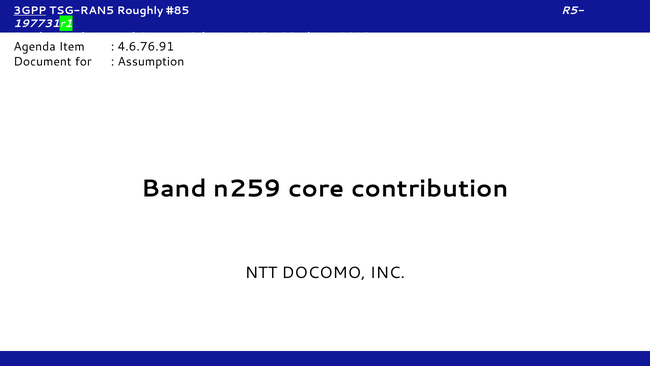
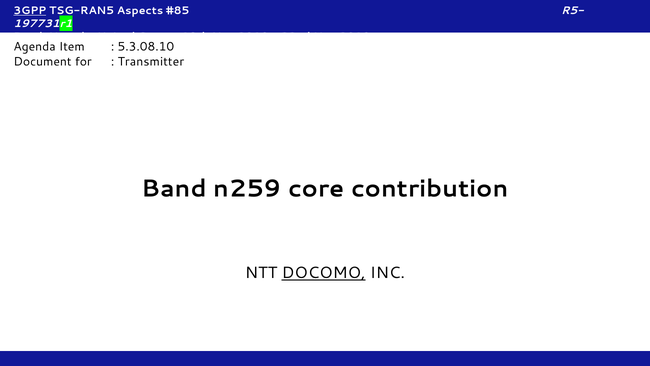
Roughly: Roughly -> Aspects
4.6.76.91: 4.6.76.91 -> 5.3.08.10
Assumption: Assumption -> Transmitter
DOCOMO underline: none -> present
